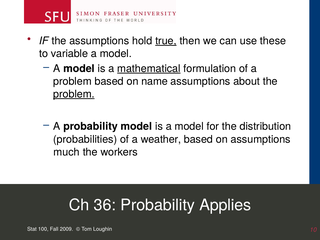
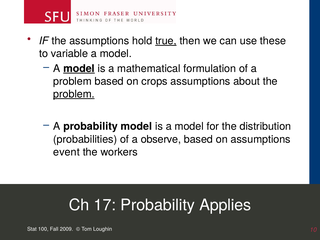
model at (79, 68) underline: none -> present
mathematical underline: present -> none
name: name -> crops
weather: weather -> observe
much: much -> event
36: 36 -> 17
